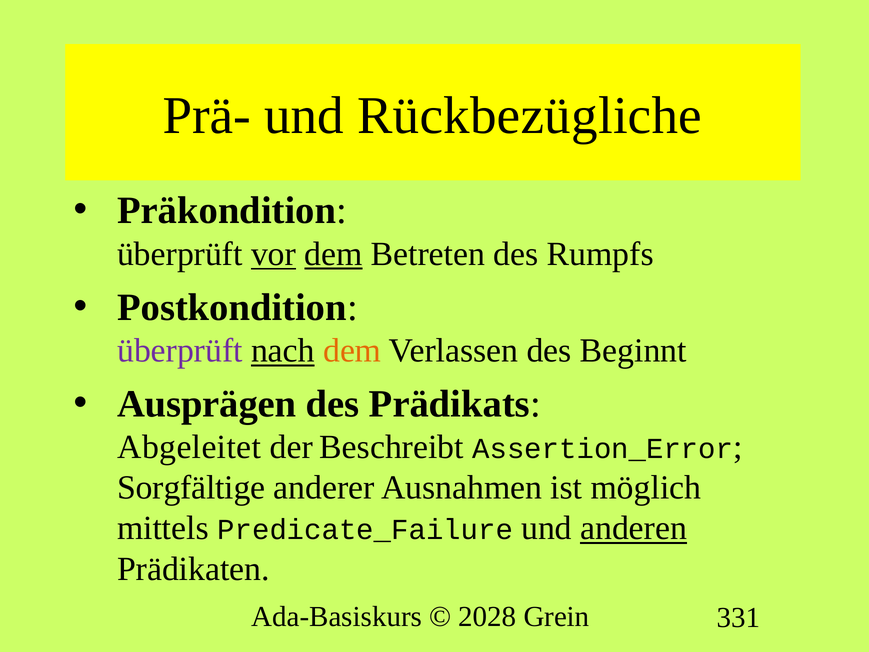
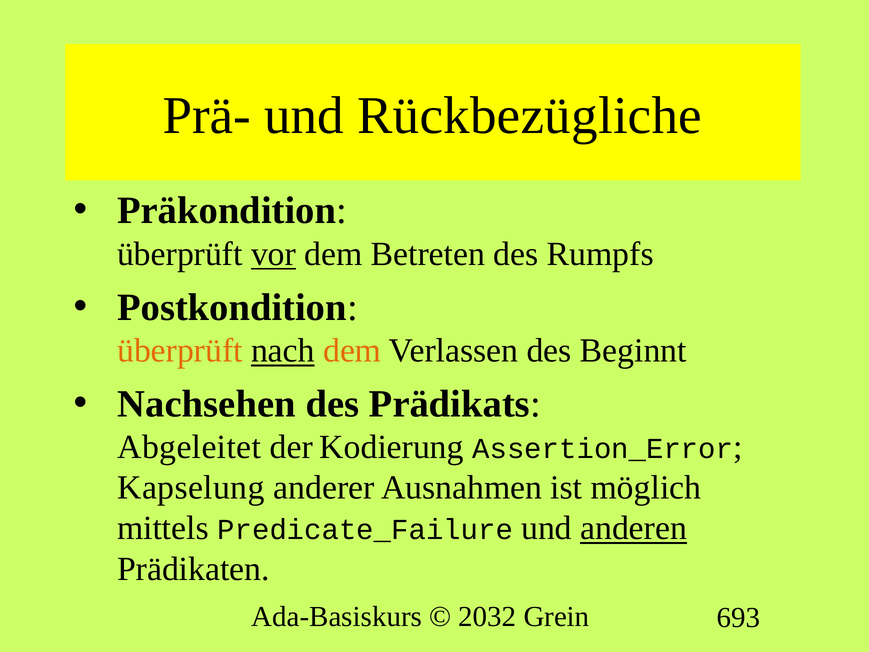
dem at (334, 254) underline: present -> none
überprüft at (180, 350) colour: purple -> orange
Ausprägen: Ausprägen -> Nachsehen
Beschreibt: Beschreibt -> Kodierung
Sorgfältige: Sorgfältige -> Kapselung
2028: 2028 -> 2032
331: 331 -> 693
